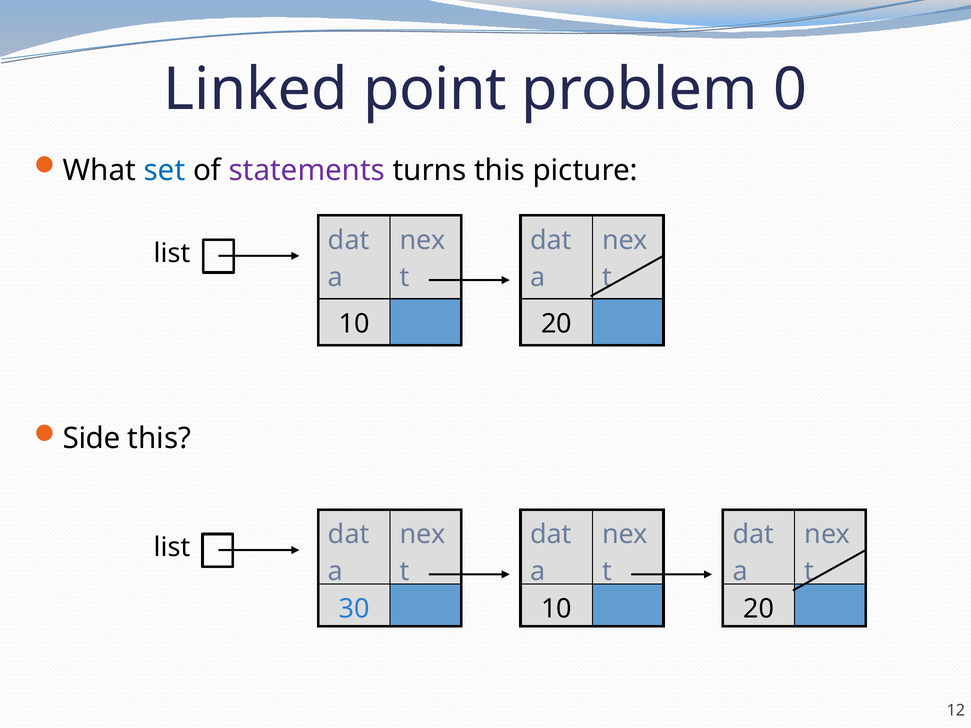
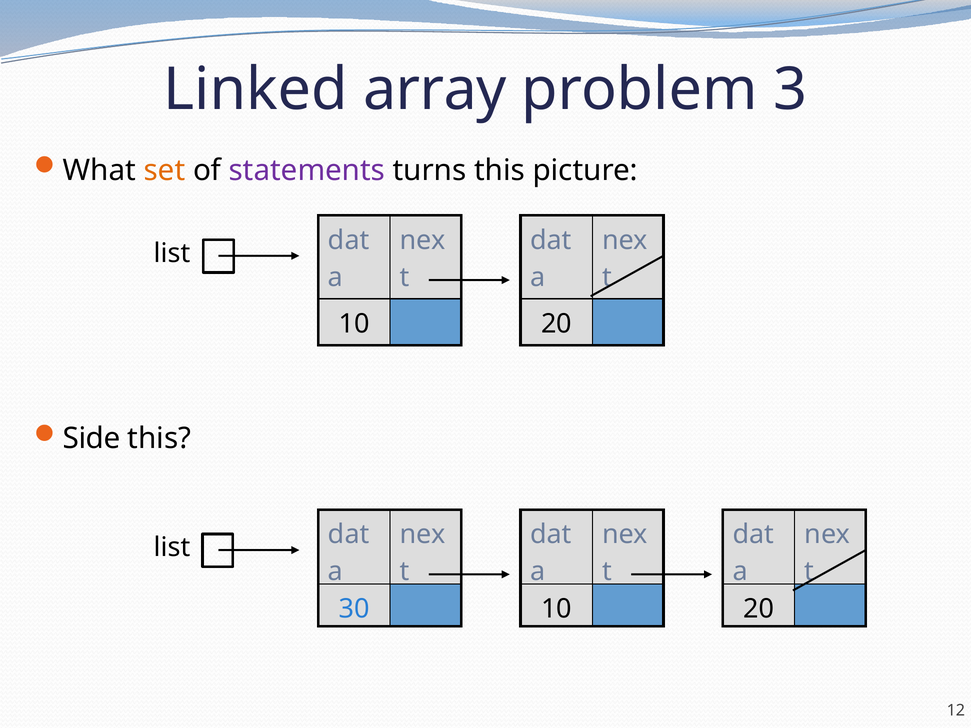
point: point -> array
0: 0 -> 3
set colour: blue -> orange
